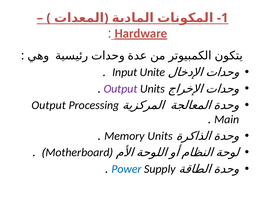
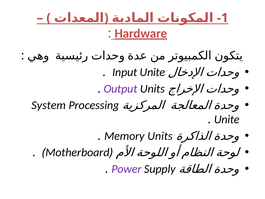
Output at (49, 105): Output -> System
Main at (227, 119): Main -> Unite
Power colour: blue -> purple
